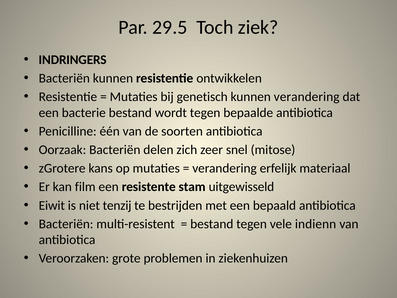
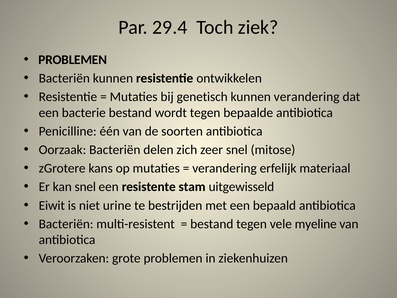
29.5: 29.5 -> 29.4
INDRINGERS at (73, 60): INDRINGERS -> PROBLEMEN
kan film: film -> snel
tenzij: tenzij -> urine
indienn: indienn -> myeline
